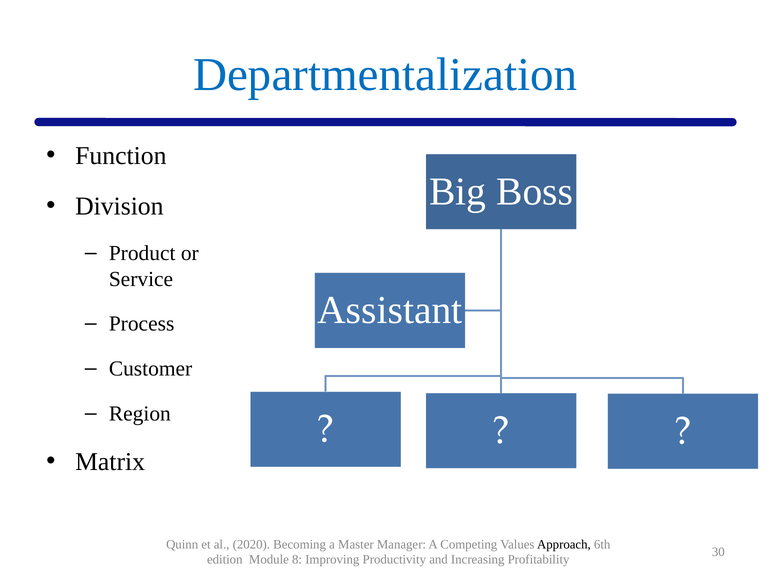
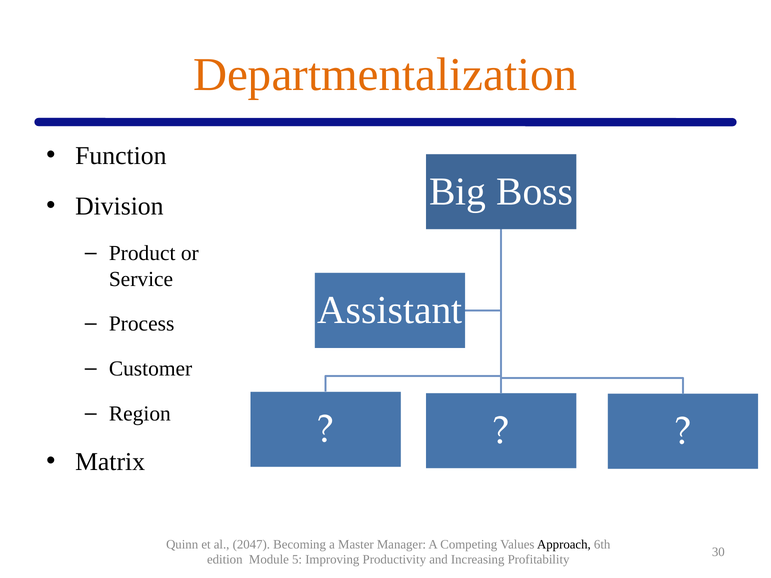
Departmentalization colour: blue -> orange
2020: 2020 -> 2047
8: 8 -> 5
